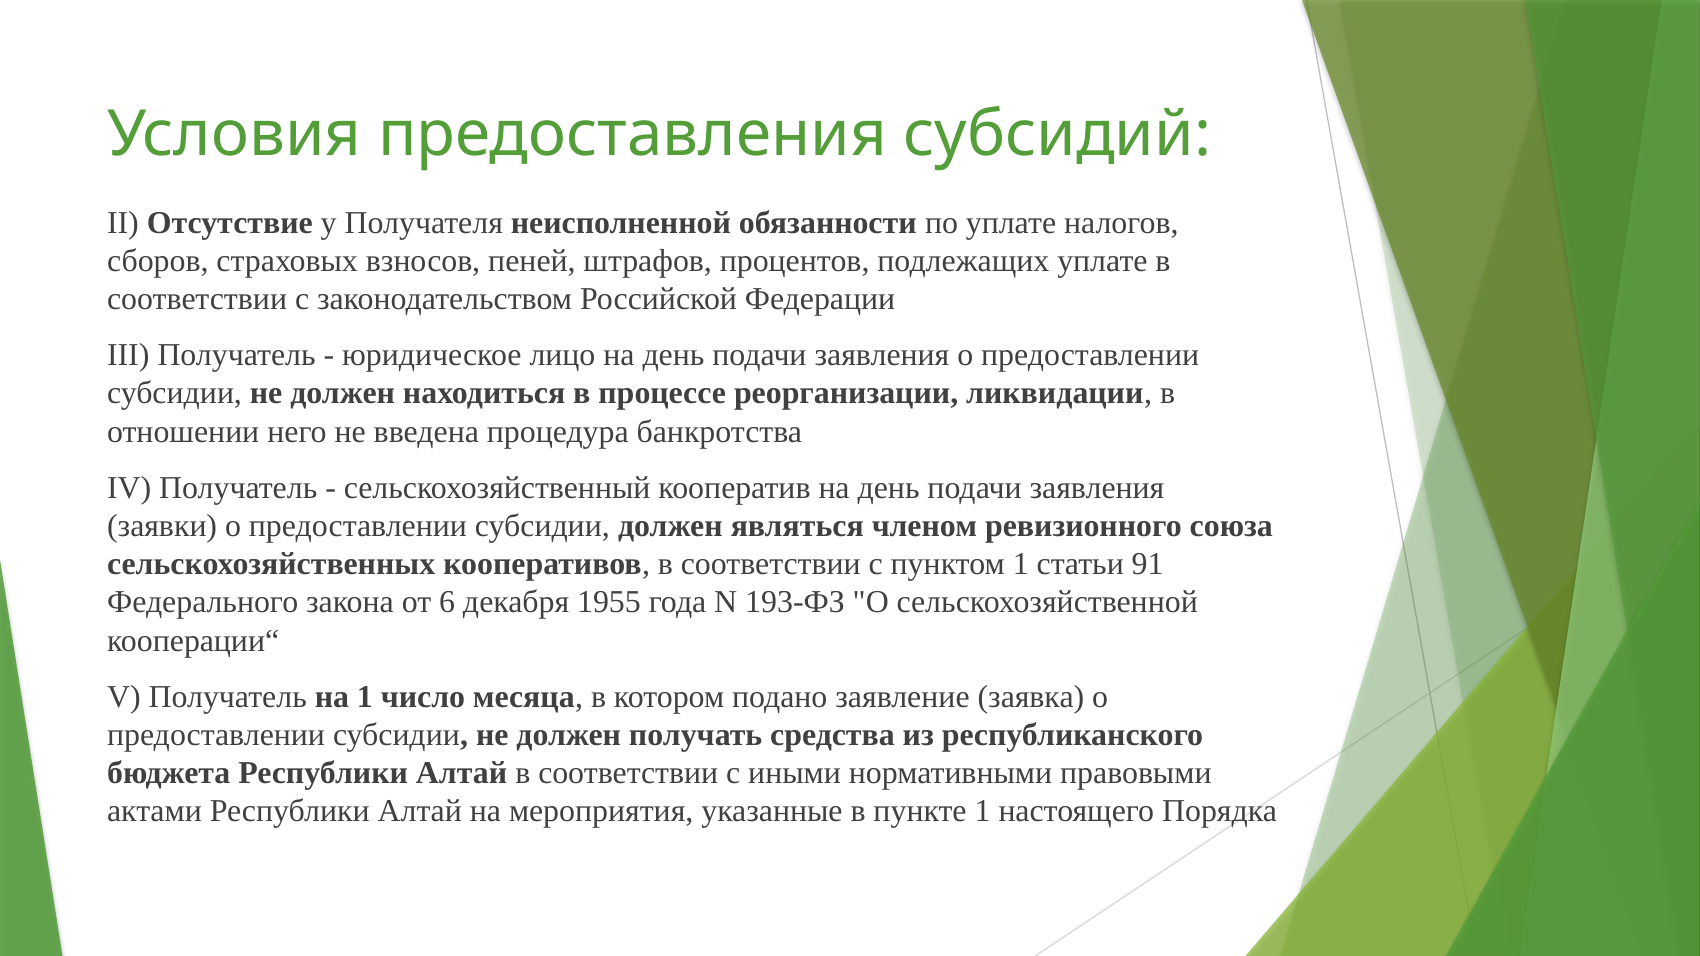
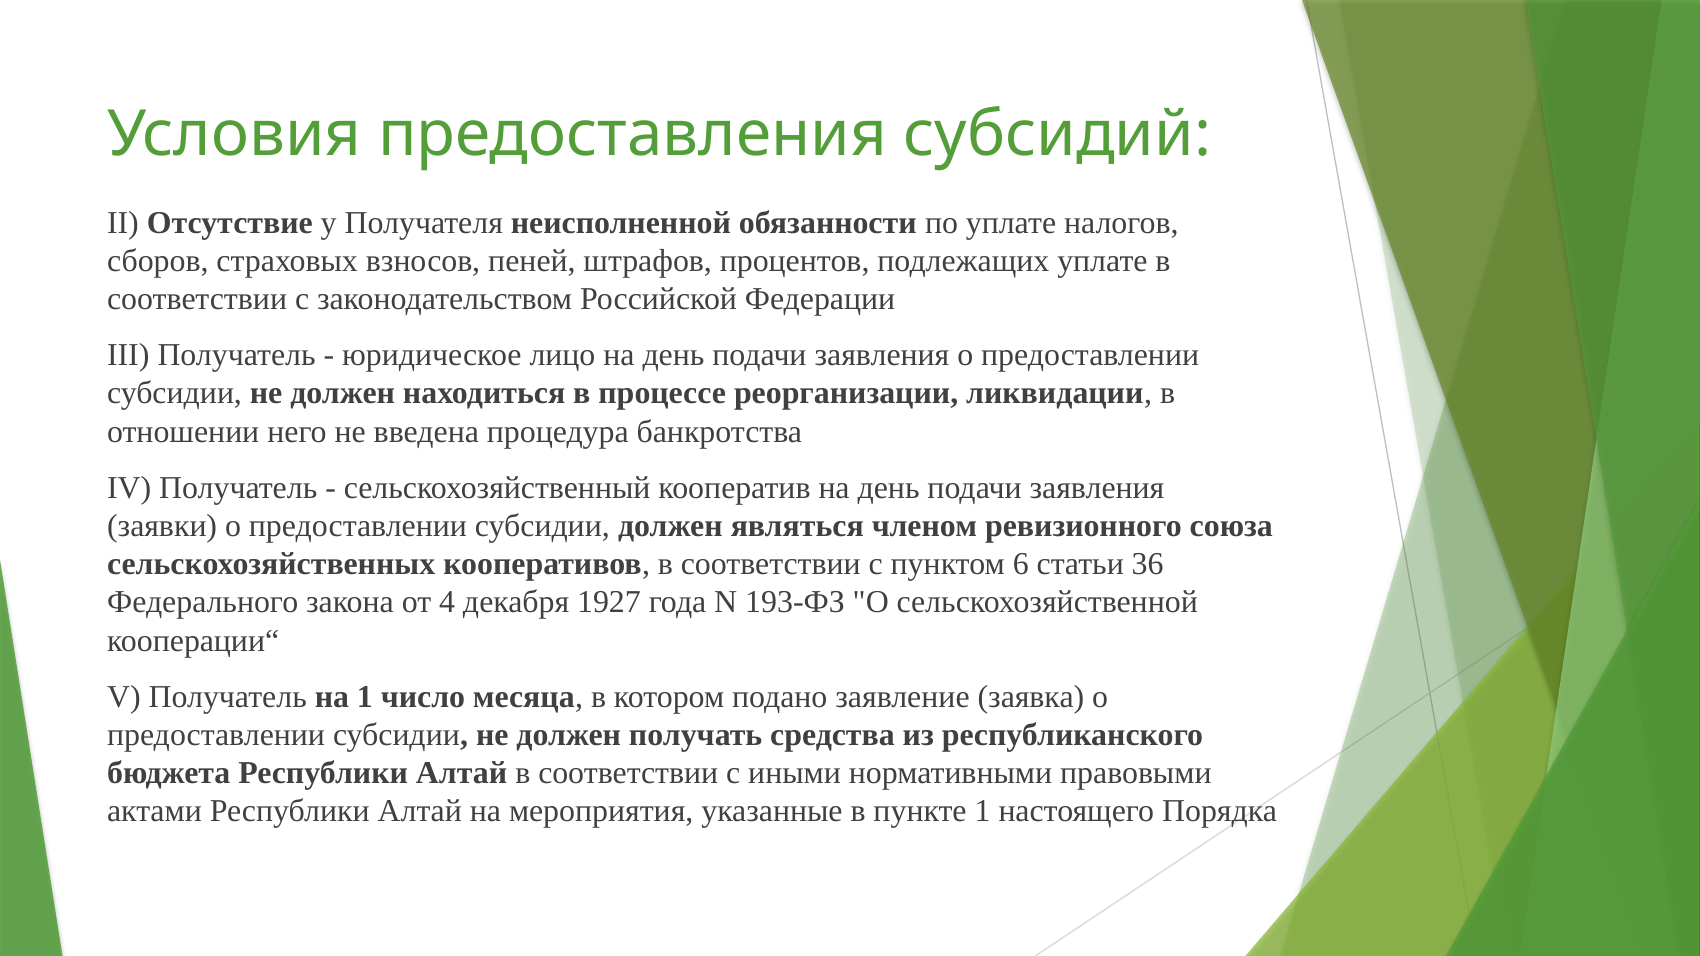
пунктом 1: 1 -> 6
91: 91 -> 36
6: 6 -> 4
1955: 1955 -> 1927
